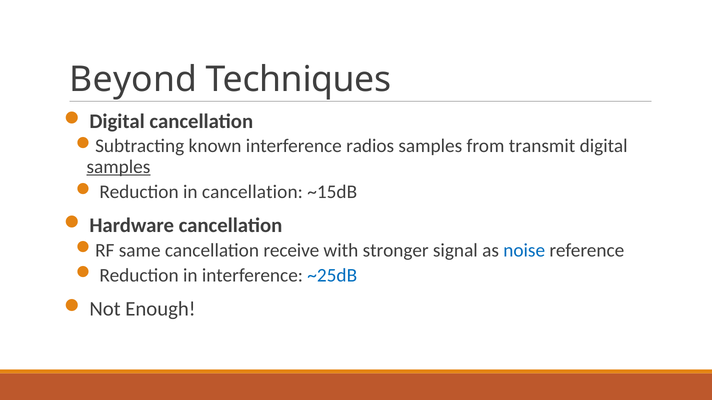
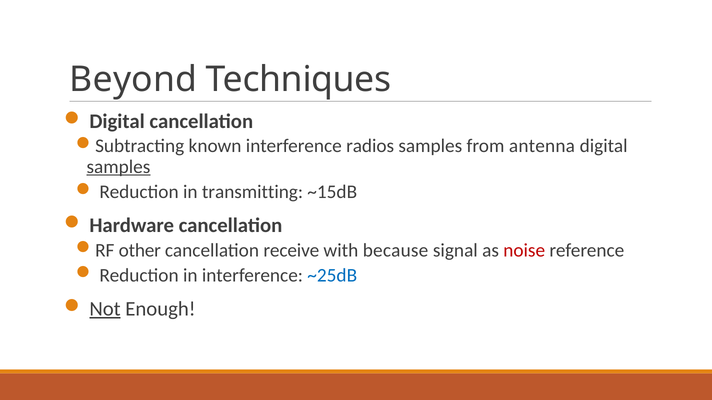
transmit: transmit -> antenna
in cancellation: cancellation -> transmitting
same: same -> other
stronger: stronger -> because
noise colour: blue -> red
Not underline: none -> present
